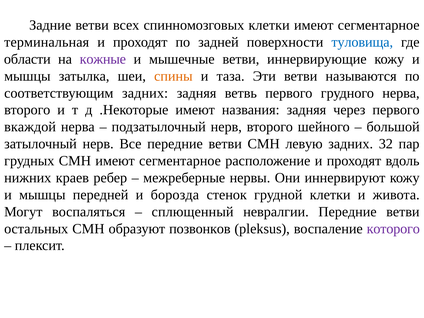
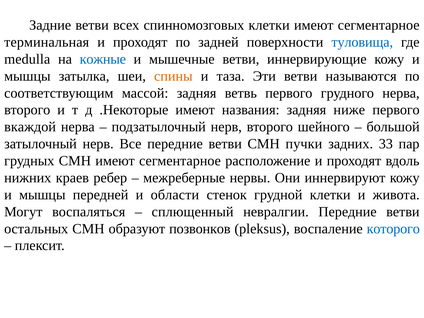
области: области -> medulla
кожные colour: purple -> blue
соответствующим задних: задних -> массой
через: через -> ниже
левую: левую -> пучки
32: 32 -> 33
борозда: борозда -> области
которого colour: purple -> blue
